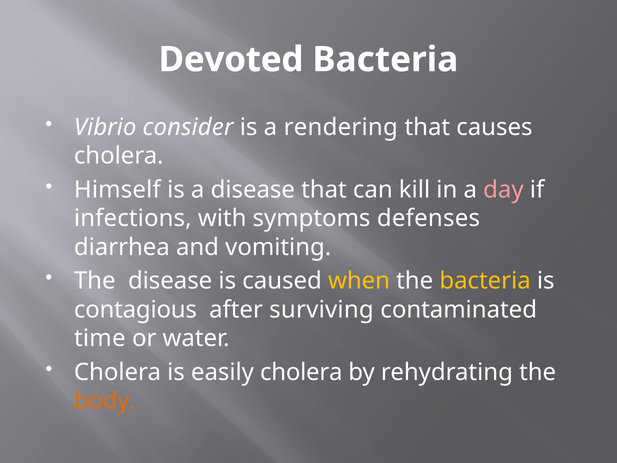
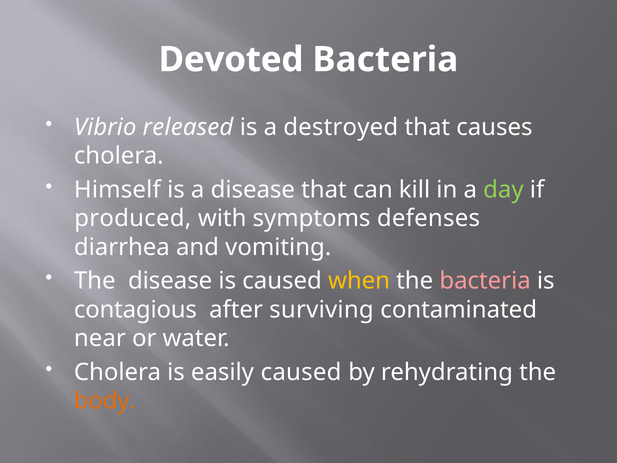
consider: consider -> released
rendering: rendering -> destroyed
day colour: pink -> light green
infections: infections -> produced
bacteria at (485, 281) colour: yellow -> pink
time: time -> near
easily cholera: cholera -> caused
